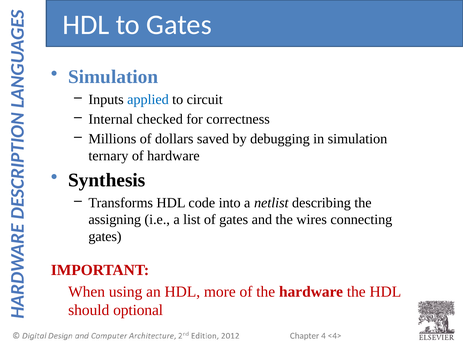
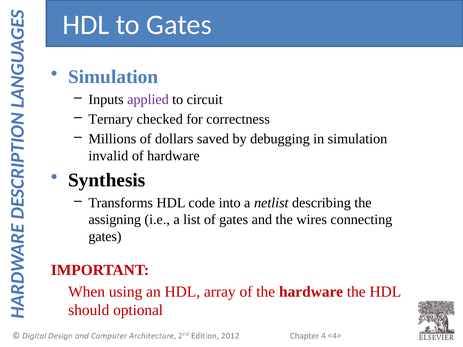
applied colour: blue -> purple
Internal: Internal -> Ternary
ternary: ternary -> invalid
more: more -> array
